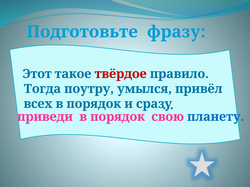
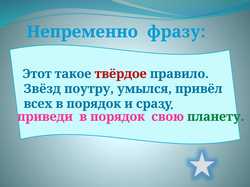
Подготовьте: Подготовьте -> Непременно
Тогда: Тогда -> Звёзд
планету colour: blue -> green
